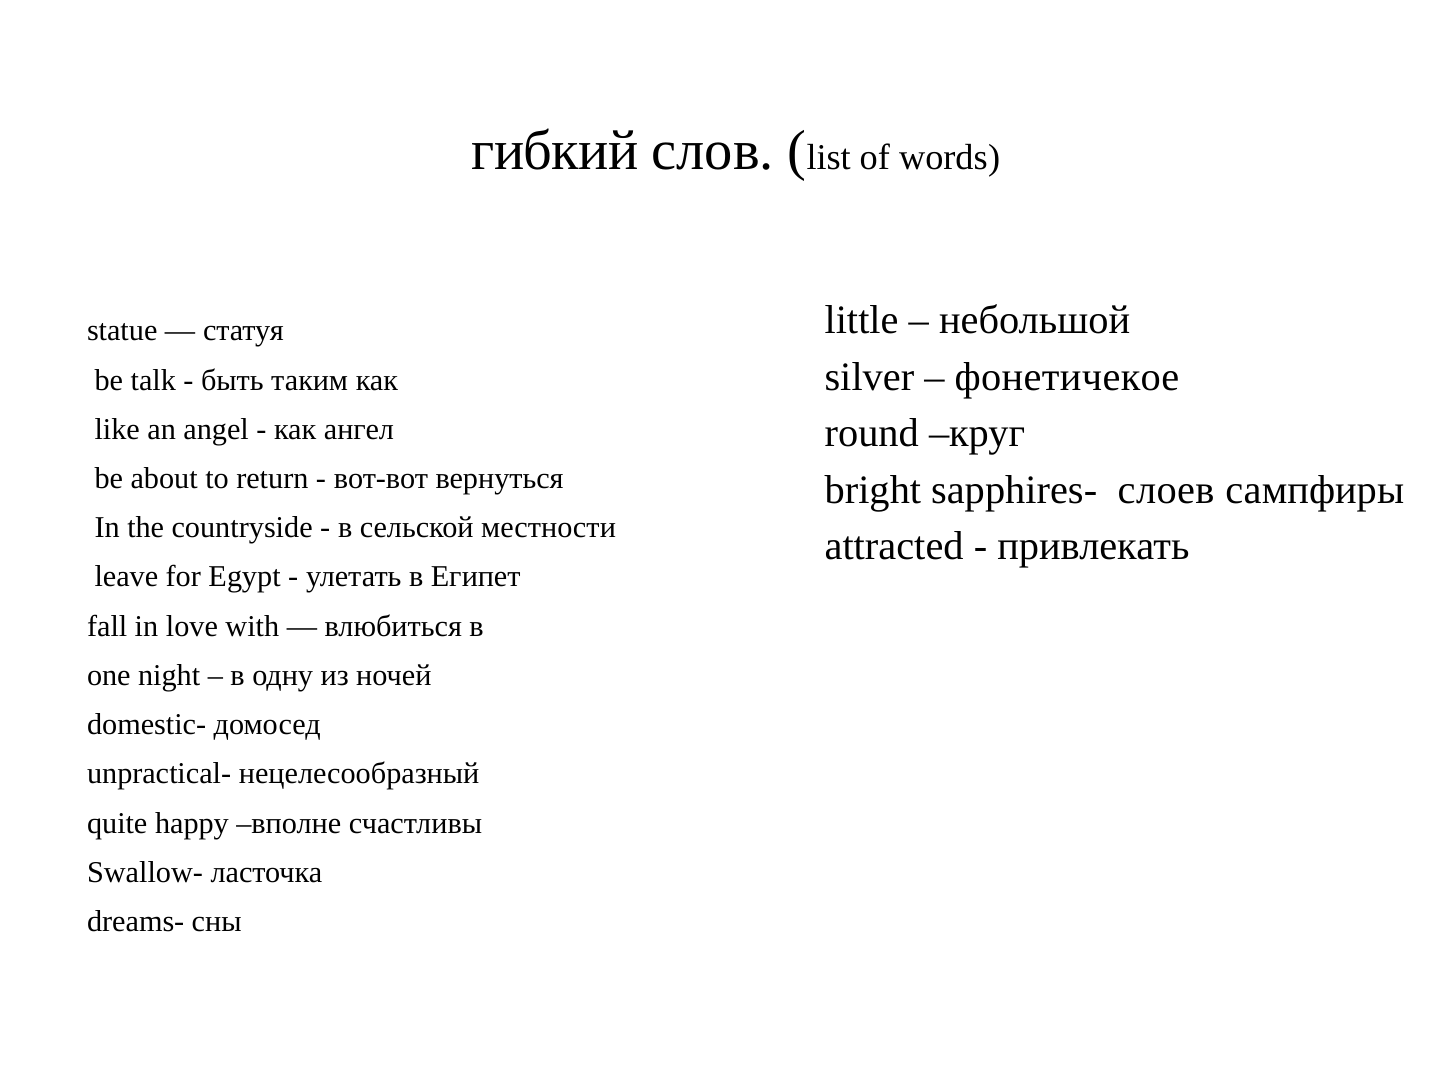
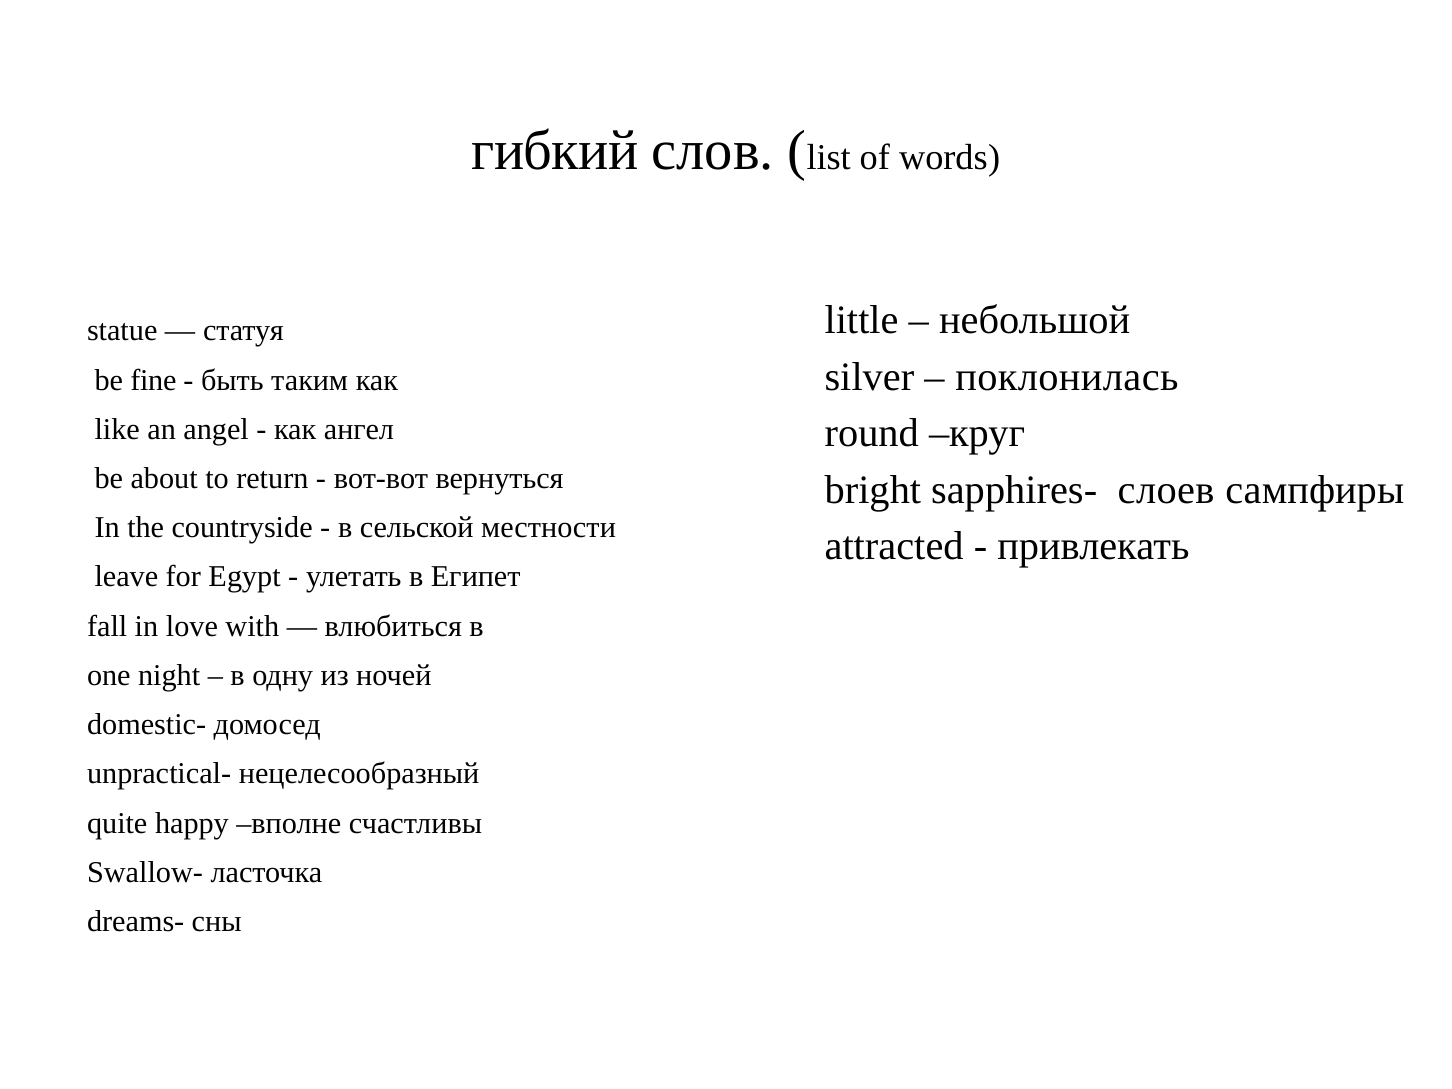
фонетичекое: фонетичекое -> поклонилась
talk: talk -> fine
